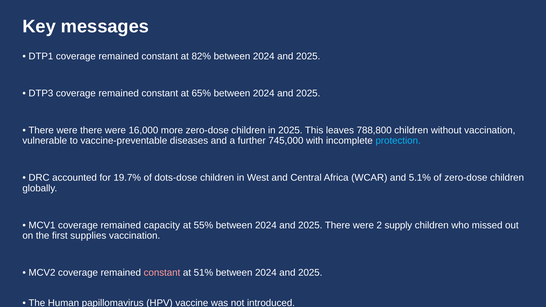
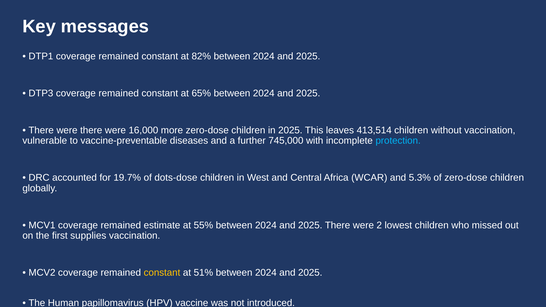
788,800: 788,800 -> 413,514
5.1%: 5.1% -> 5.3%
capacity: capacity -> estimate
supply: supply -> lowest
constant at (162, 273) colour: pink -> yellow
